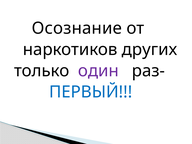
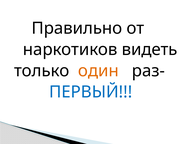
Осознание: Осознание -> Правильно
других: других -> видеть
один colour: purple -> orange
